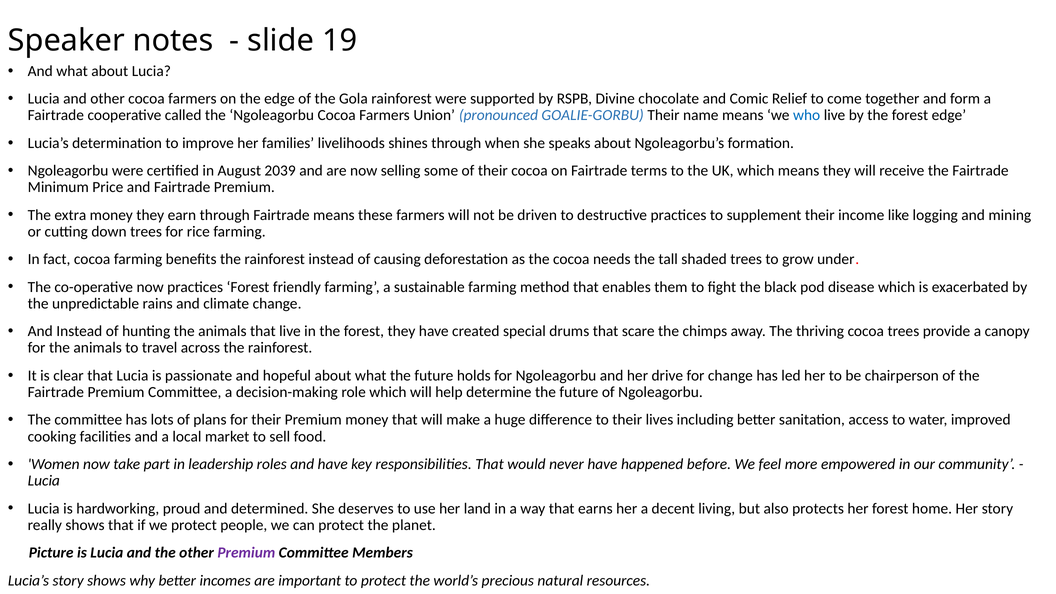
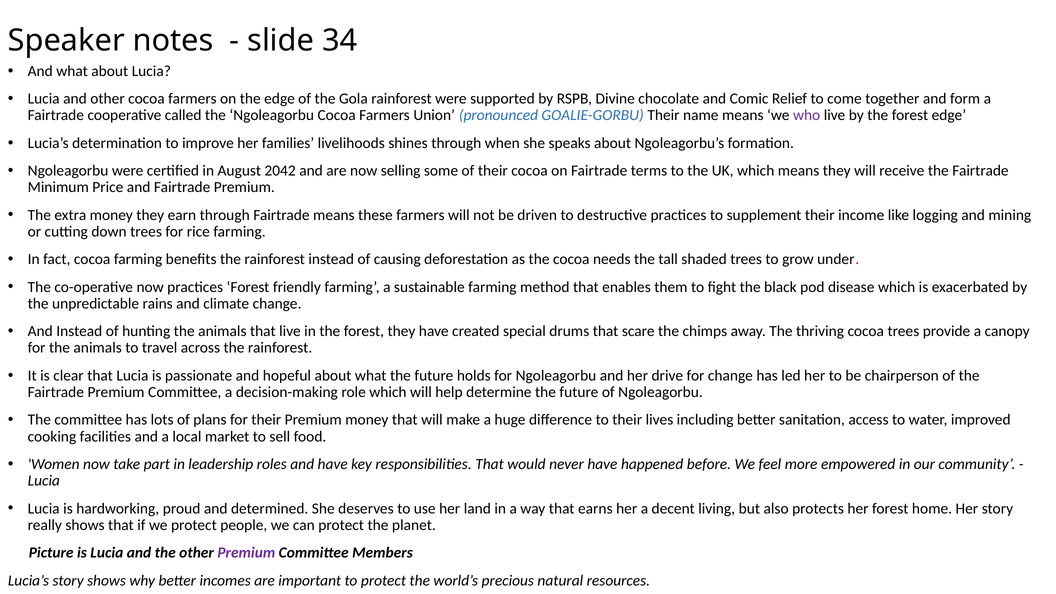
19: 19 -> 34
who colour: blue -> purple
2039: 2039 -> 2042
